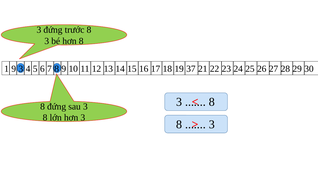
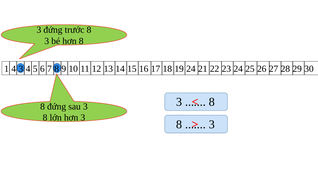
1 9: 9 -> 4
19 37: 37 -> 24
